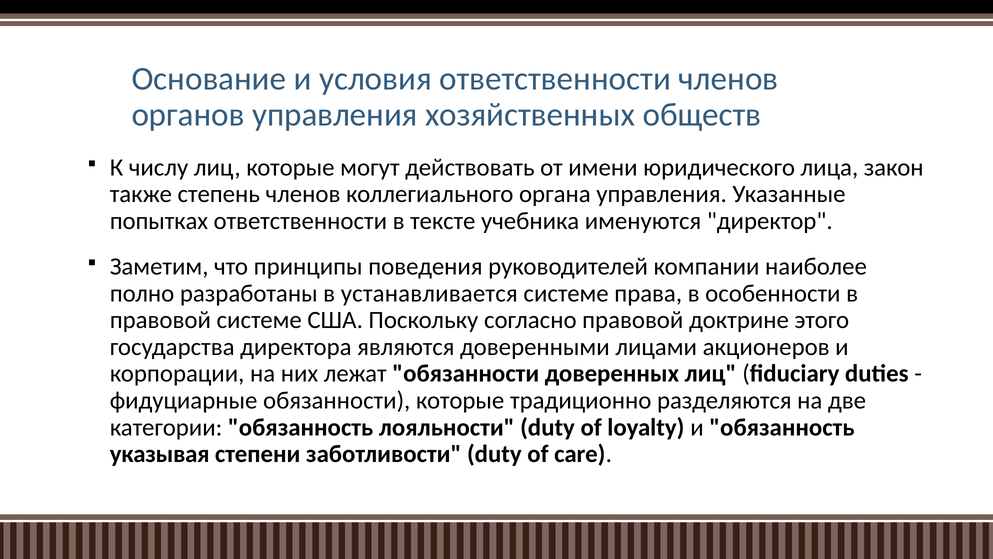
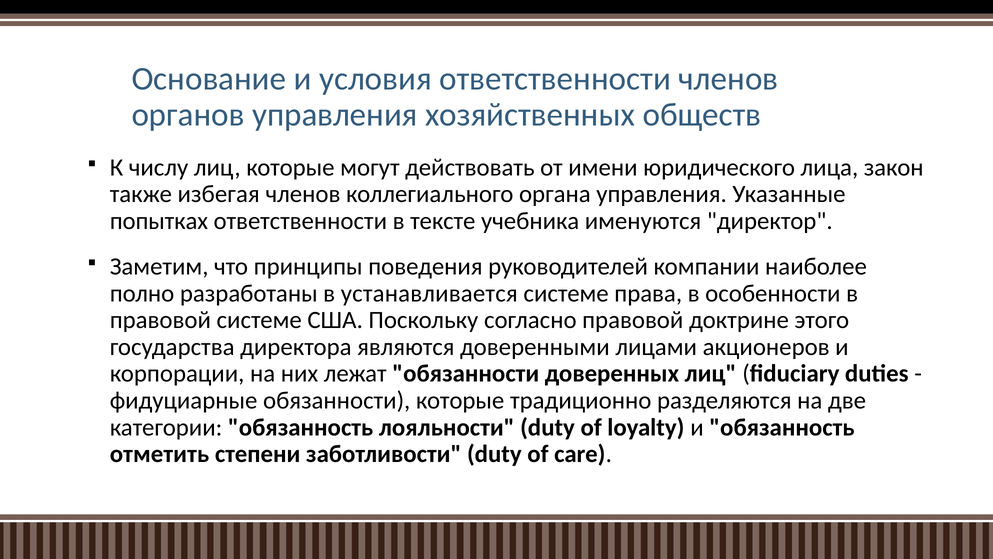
степень: степень -> избегая
указывая: указывая -> отметить
